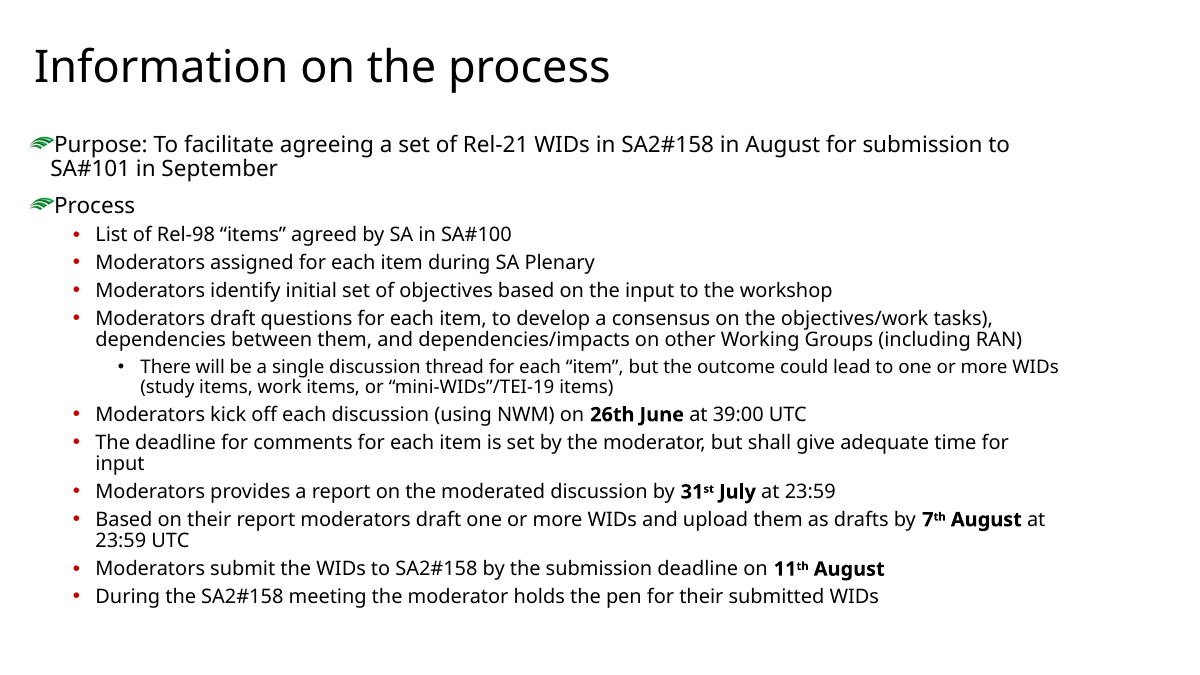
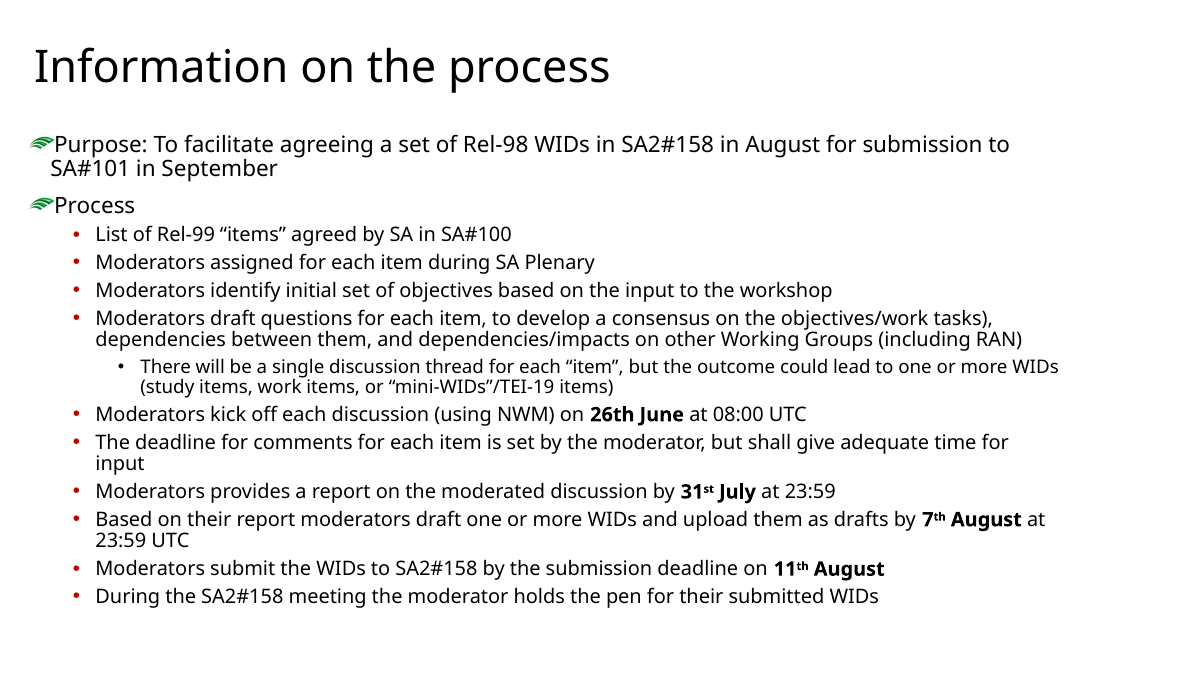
Rel-21: Rel-21 -> Rel-98
Rel-98: Rel-98 -> Rel-99
39:00: 39:00 -> 08:00
